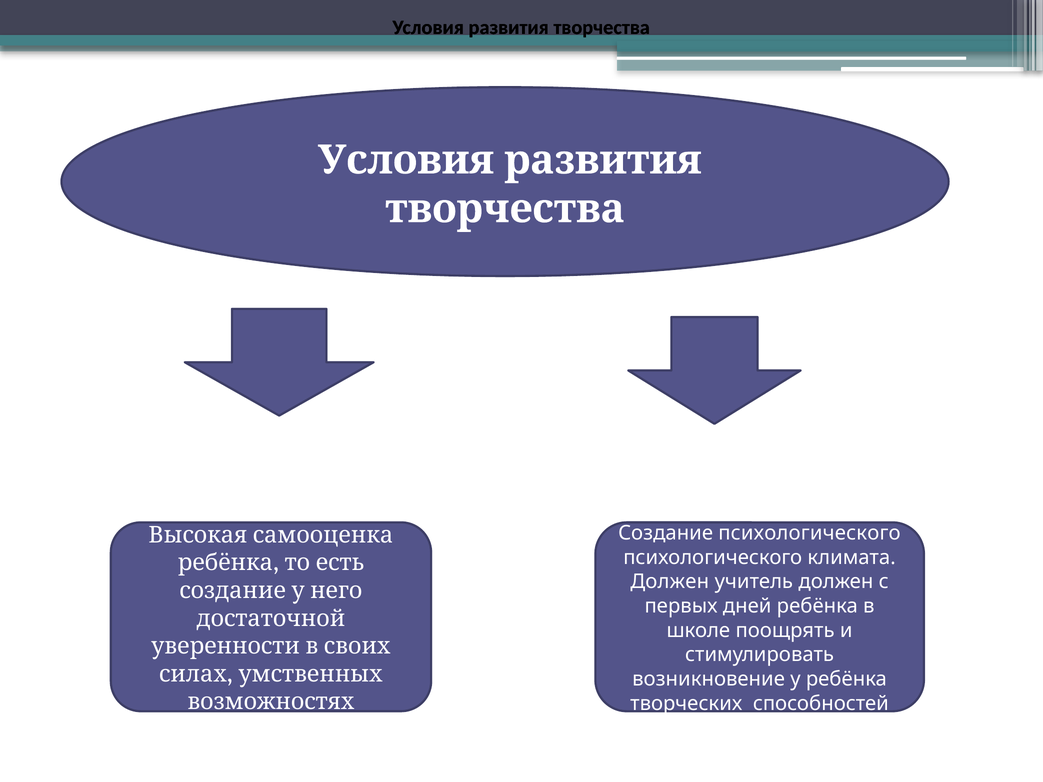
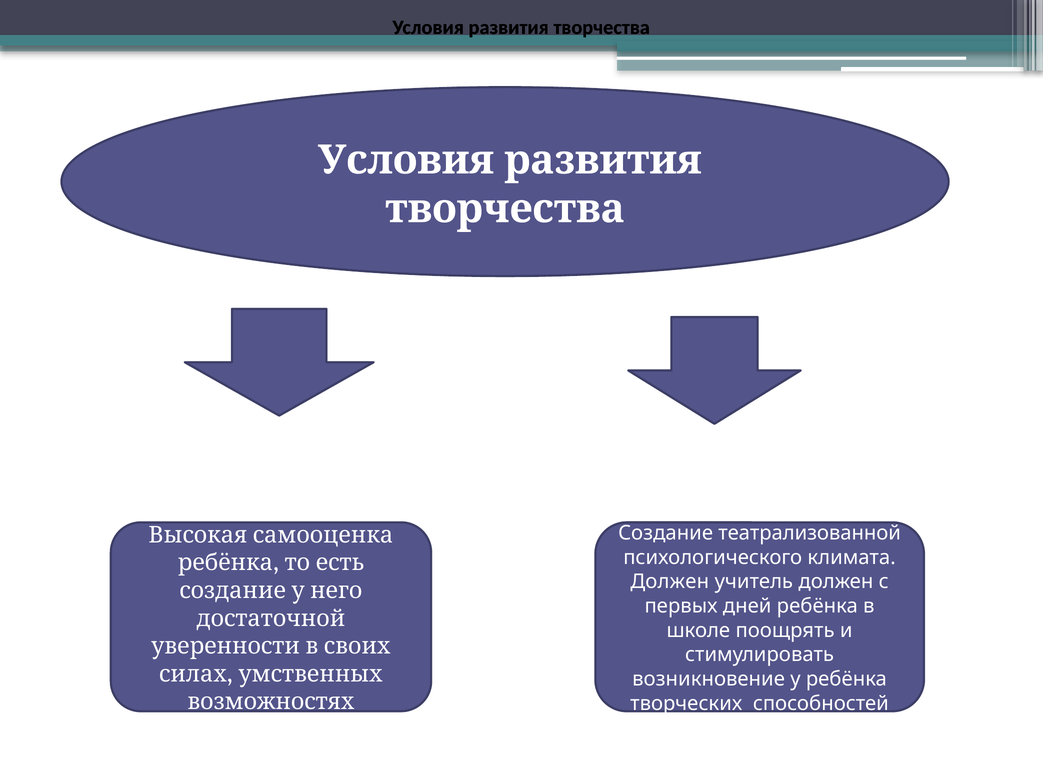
Создание психологического: психологического -> театрализованной
